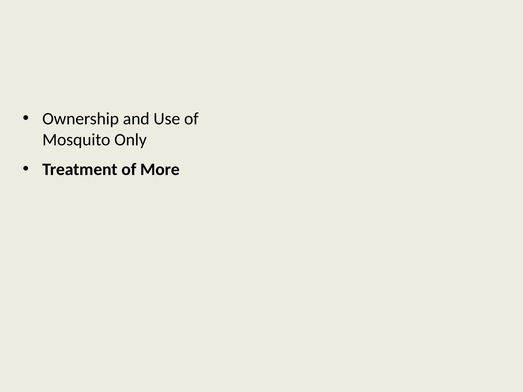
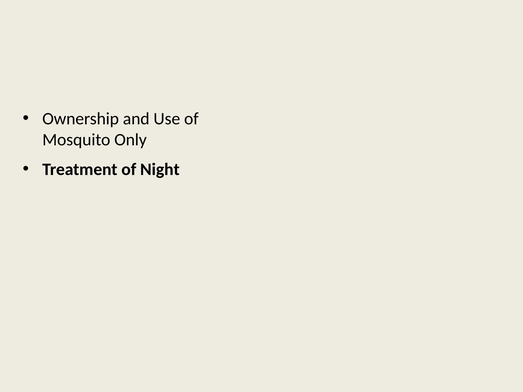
More: More -> Night
